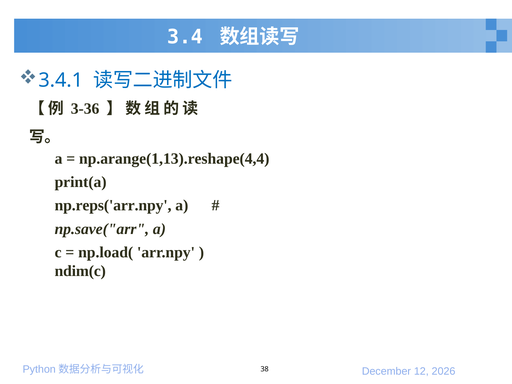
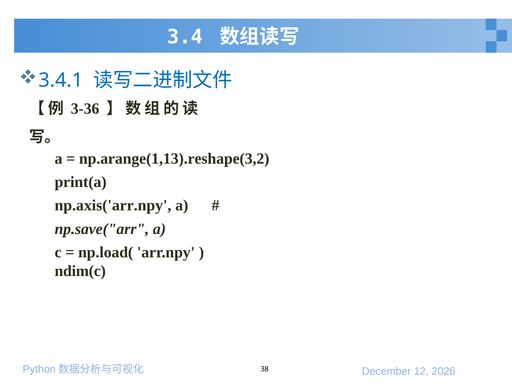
np.arange(1,13).reshape(4,4: np.arange(1,13).reshape(4,4 -> np.arange(1,13).reshape(3,2
np.reps('arr.npy: np.reps('arr.npy -> np.axis('arr.npy
